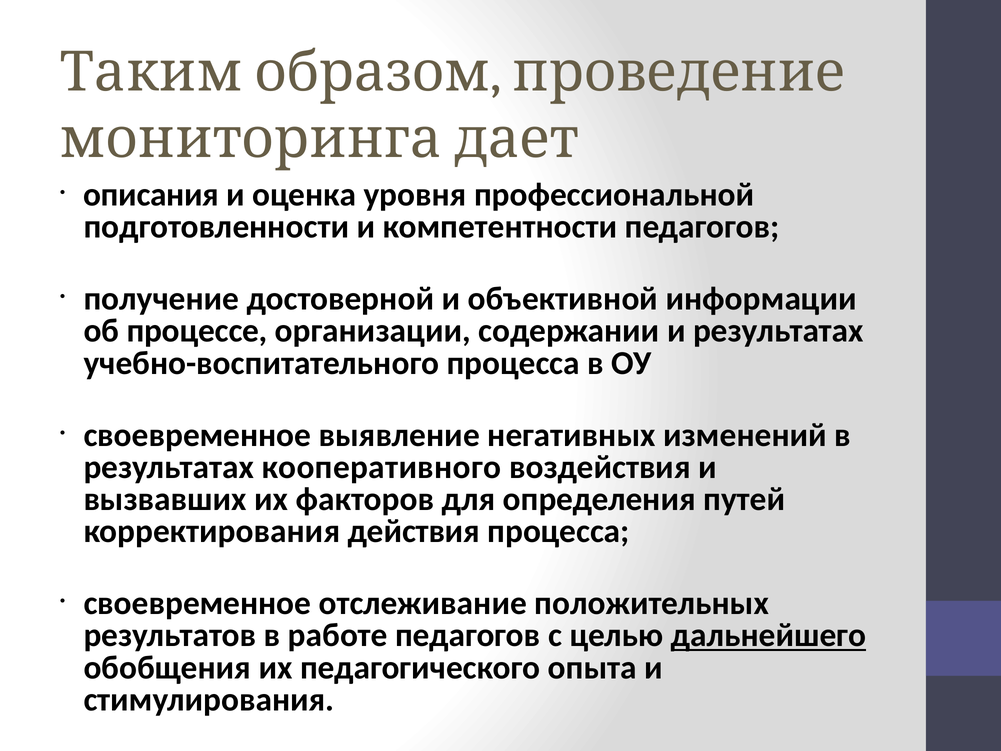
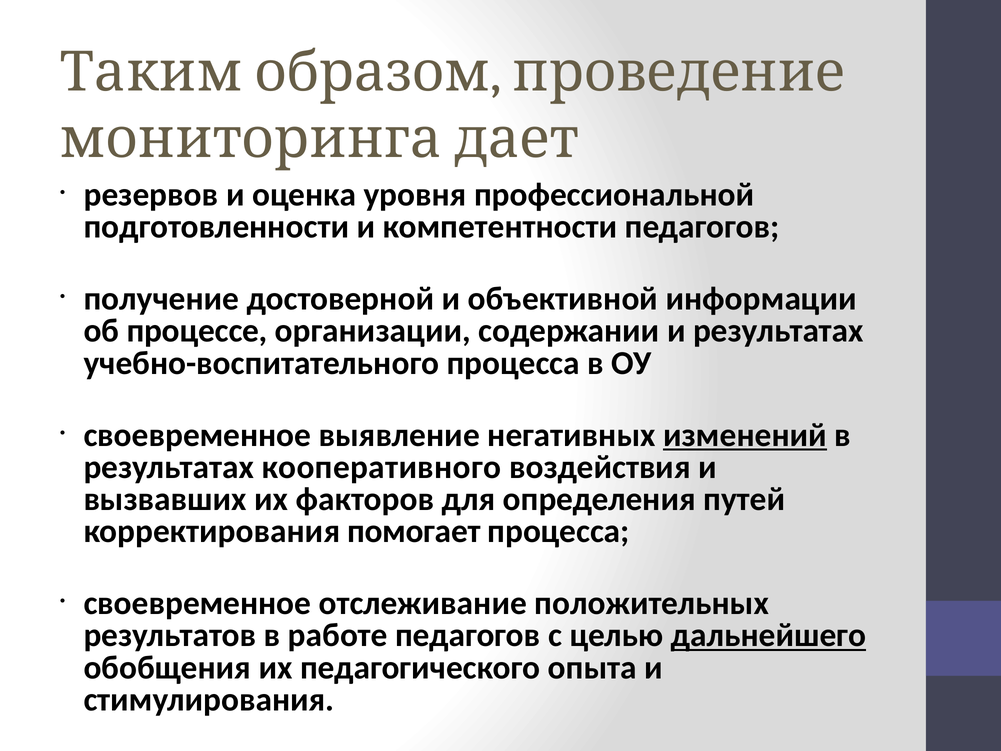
описания: описания -> резервов
изменений underline: none -> present
действия: действия -> помогает
